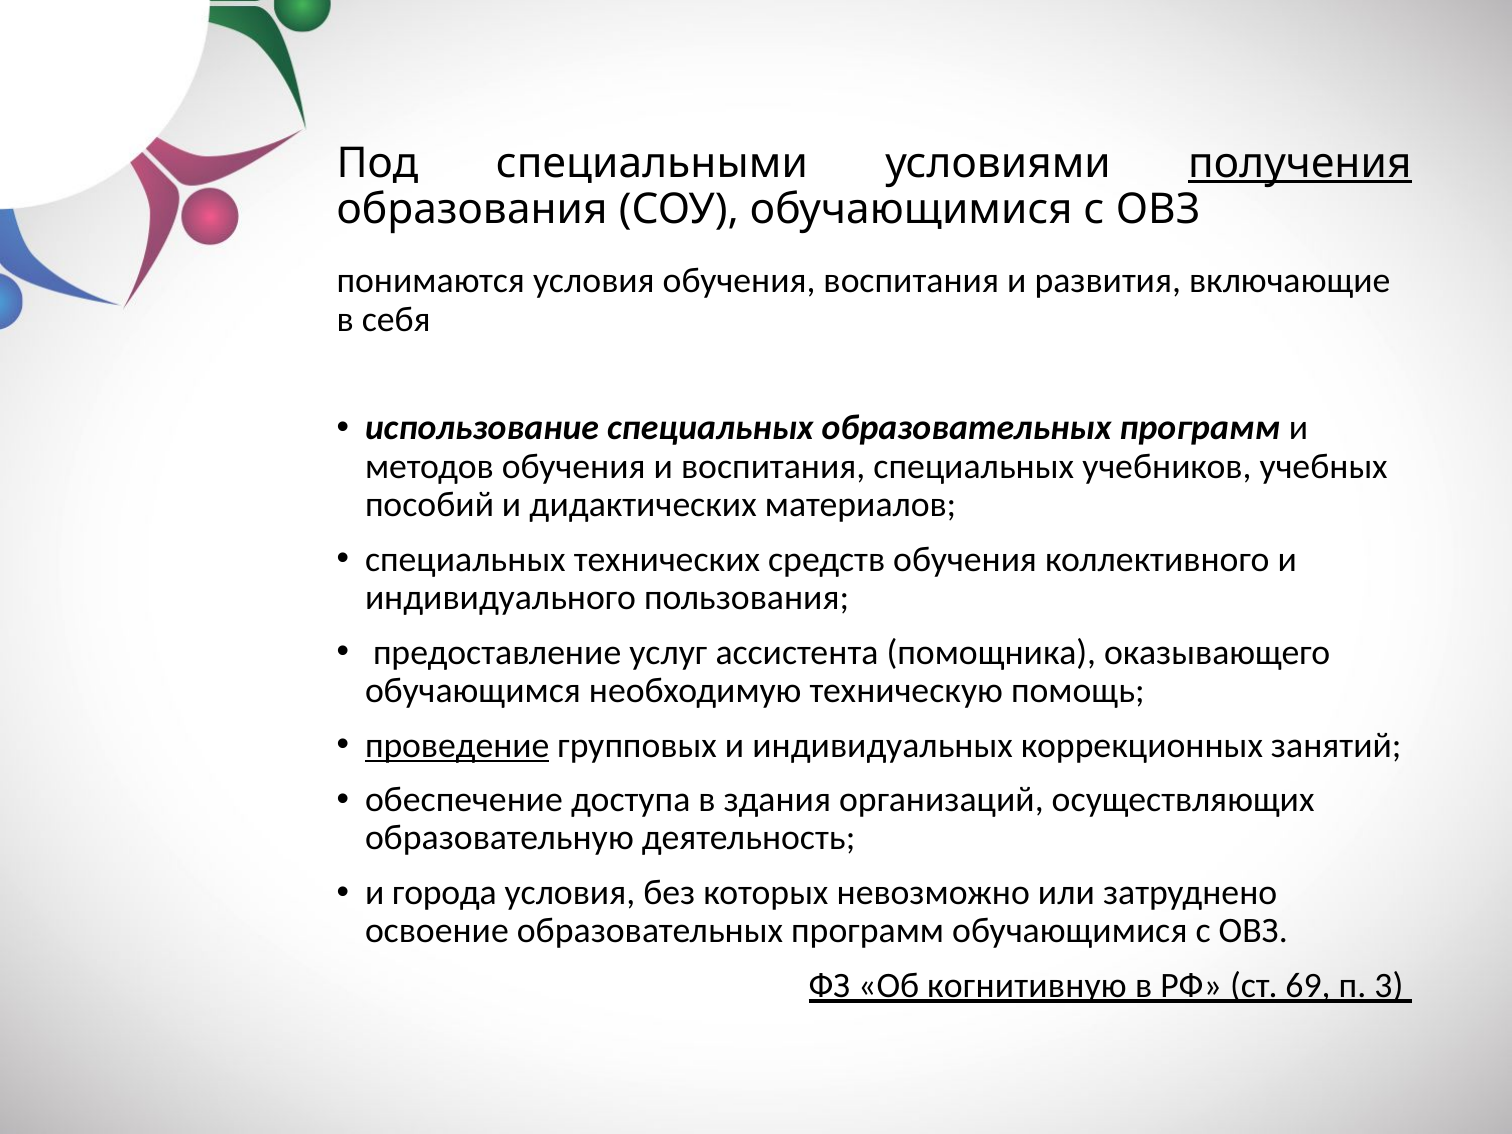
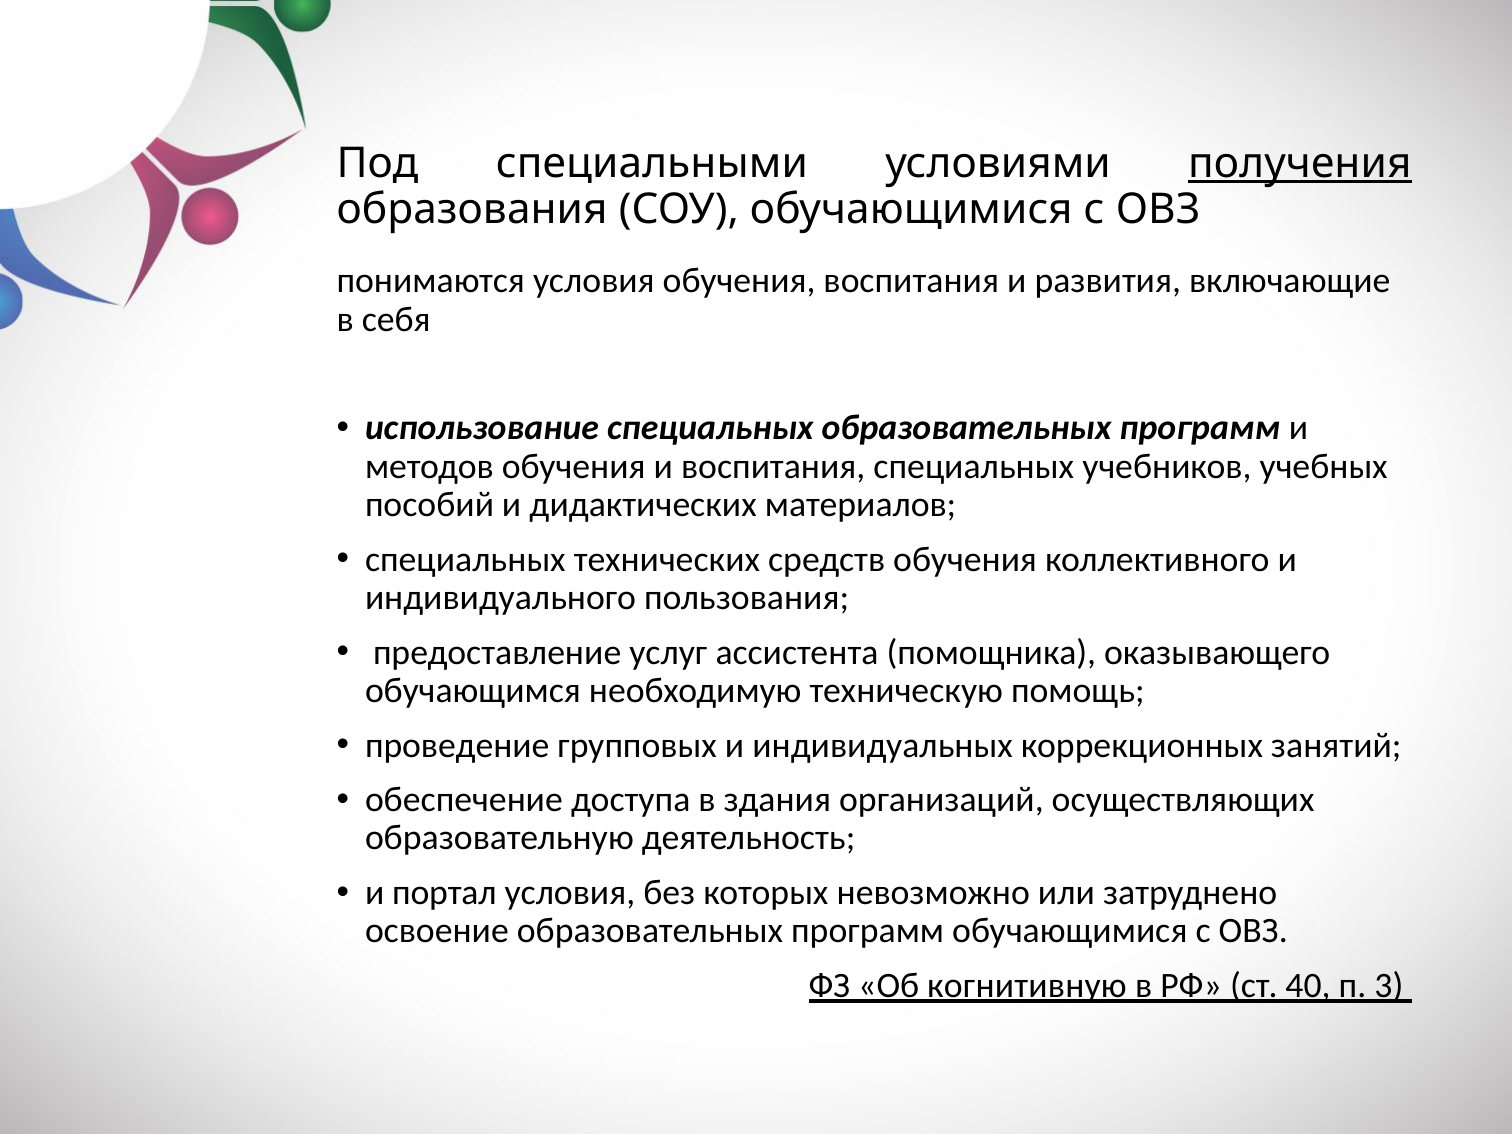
проведение underline: present -> none
города: города -> портал
69: 69 -> 40
